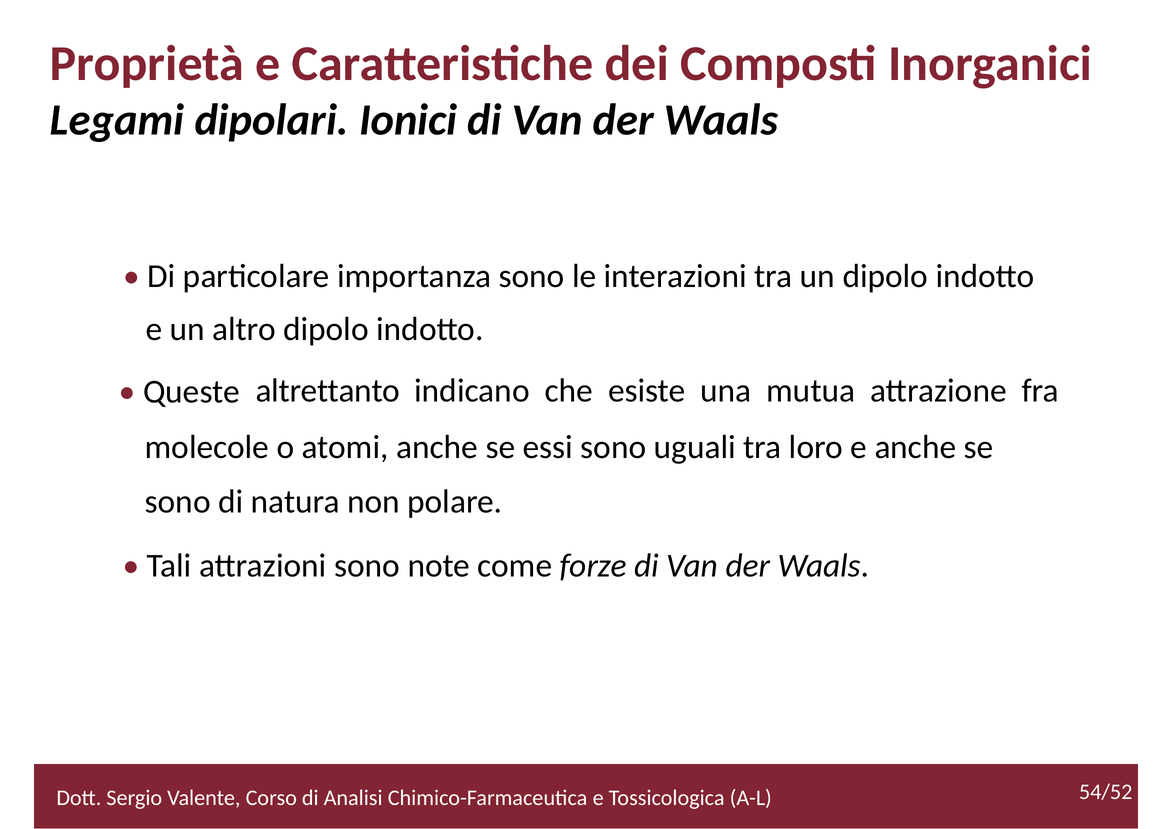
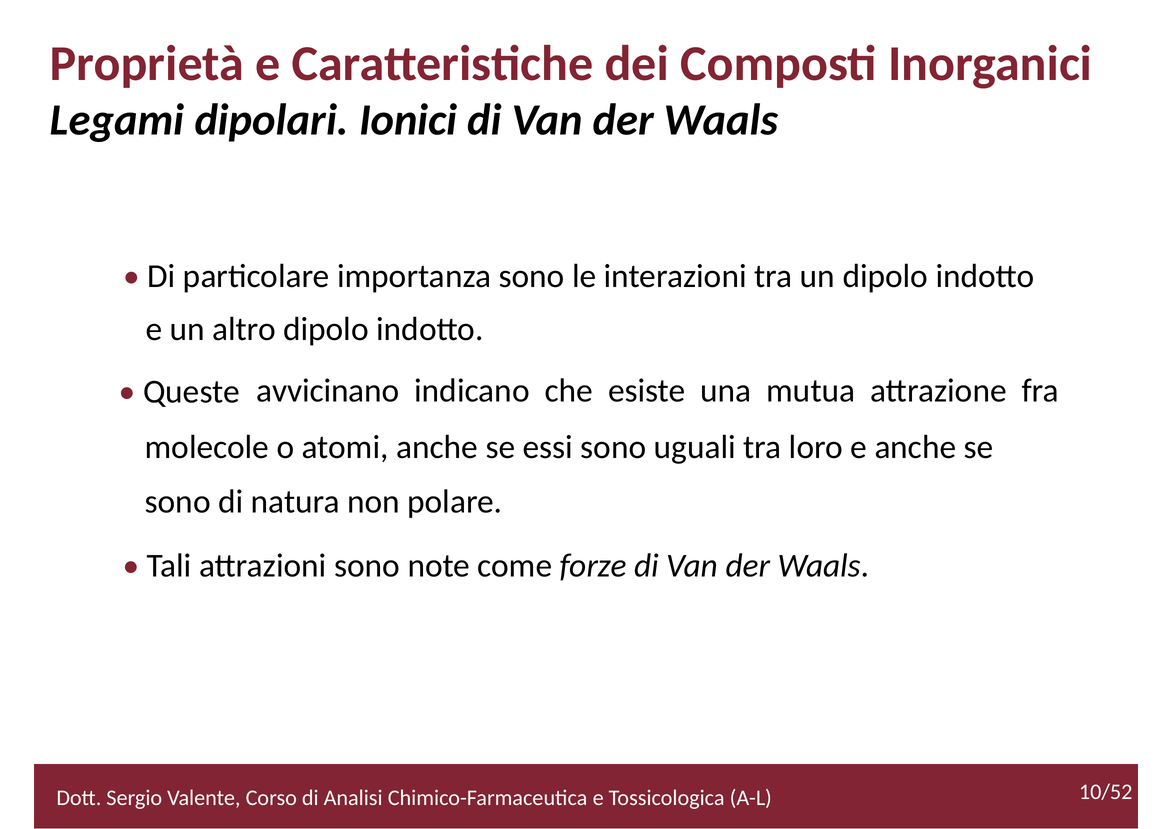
altrettanto: altrettanto -> avvicinano
54/52: 54/52 -> 10/52
